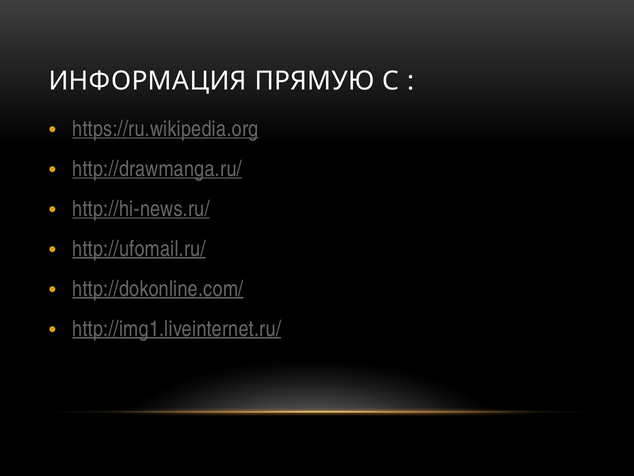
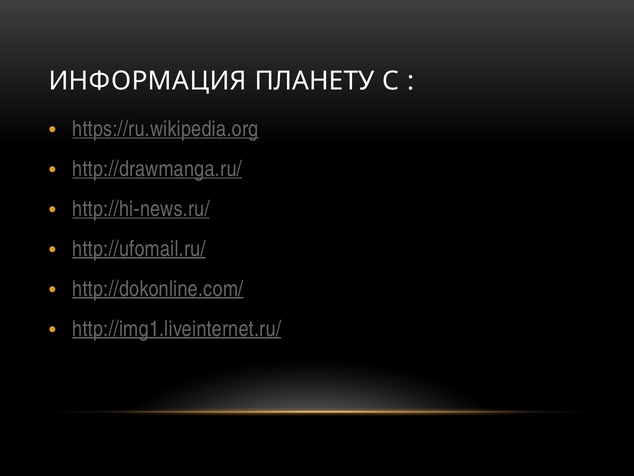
ПРЯМУЮ: ПРЯМУЮ -> ПЛАНЕТУ
